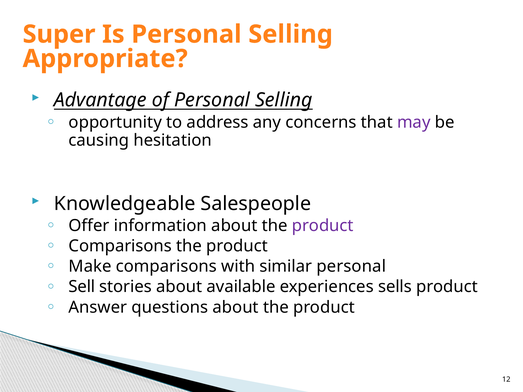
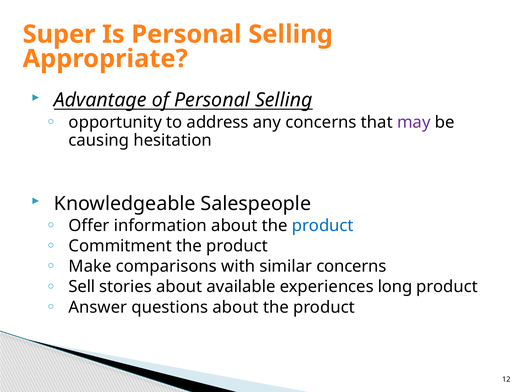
product at (323, 226) colour: purple -> blue
Comparisons at (120, 246): Comparisons -> Commitment
similar personal: personal -> concerns
sells: sells -> long
